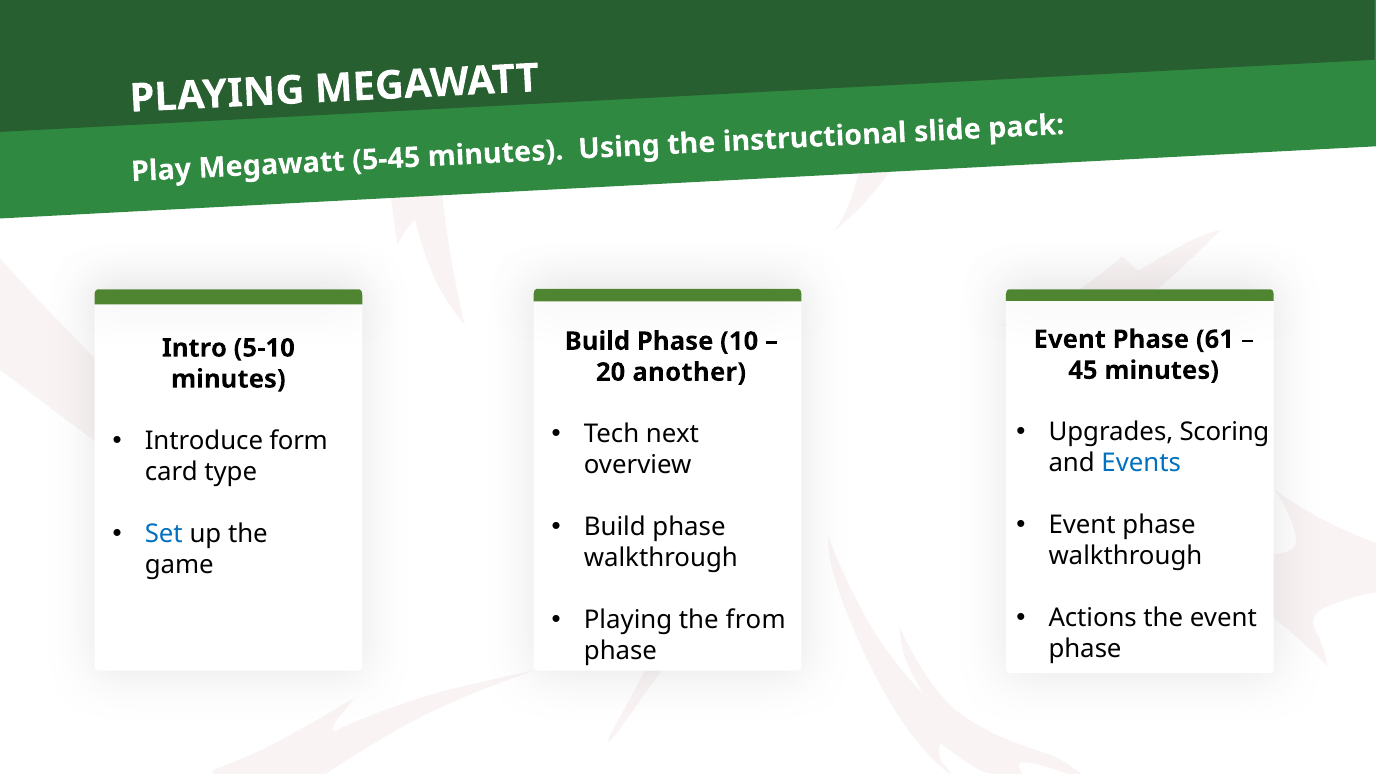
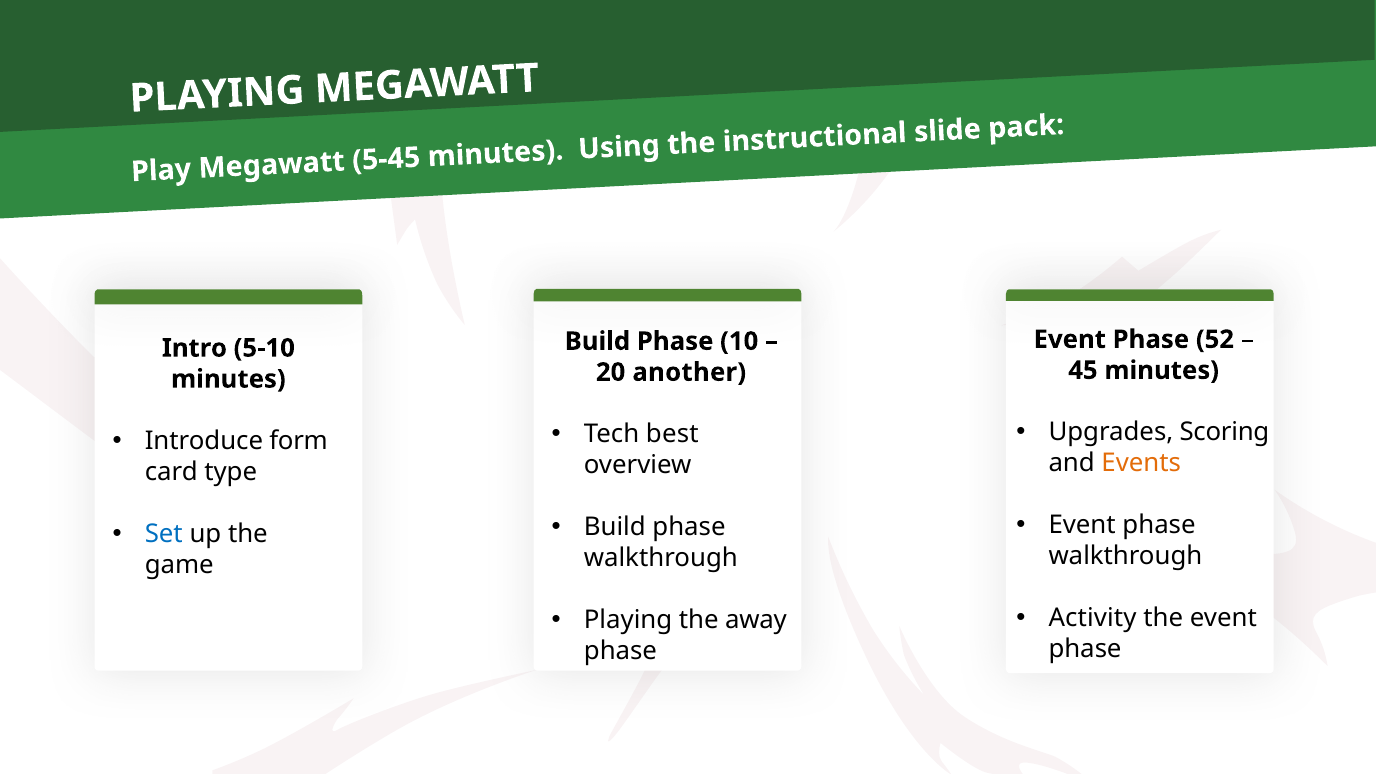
61: 61 -> 52
next: next -> best
Events colour: blue -> orange
Actions: Actions -> Activity
from: from -> away
